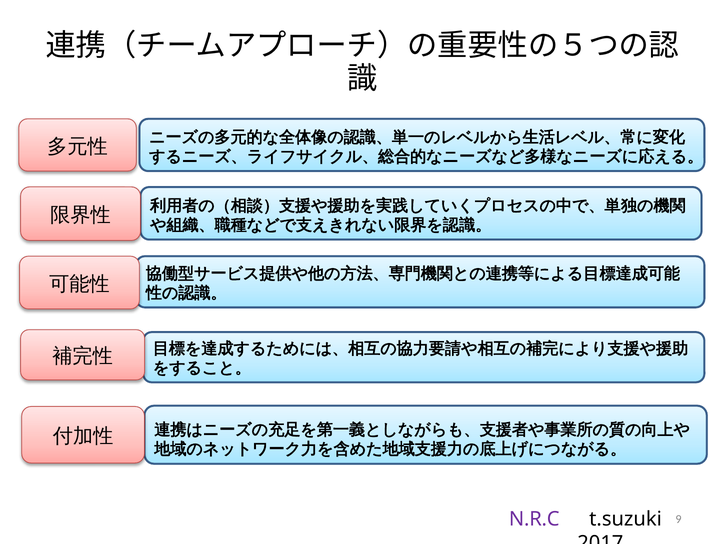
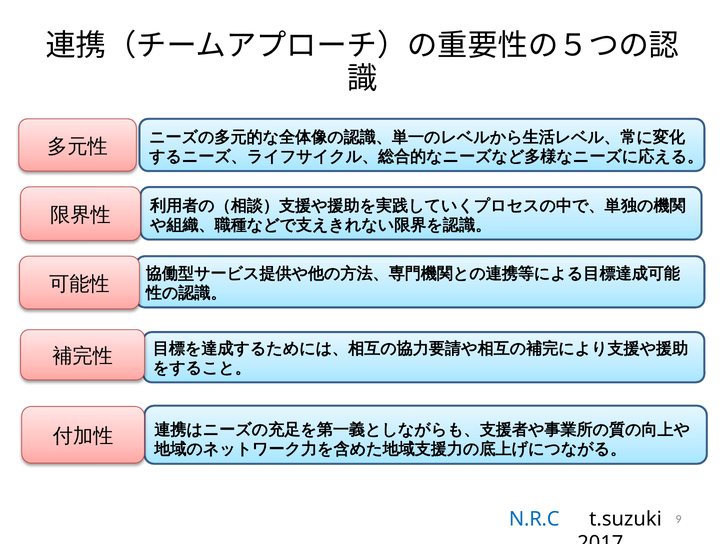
N.R.C colour: purple -> blue
